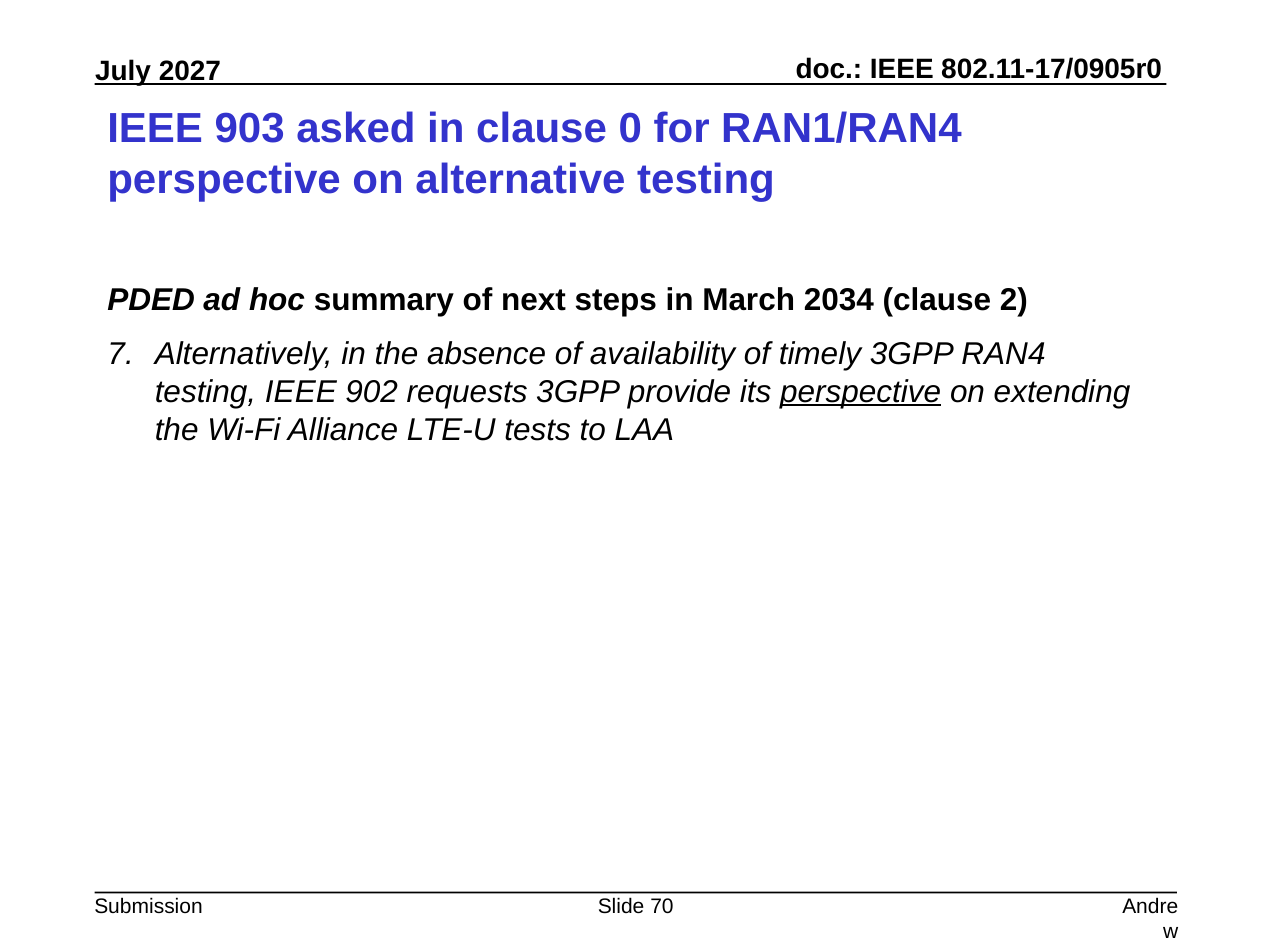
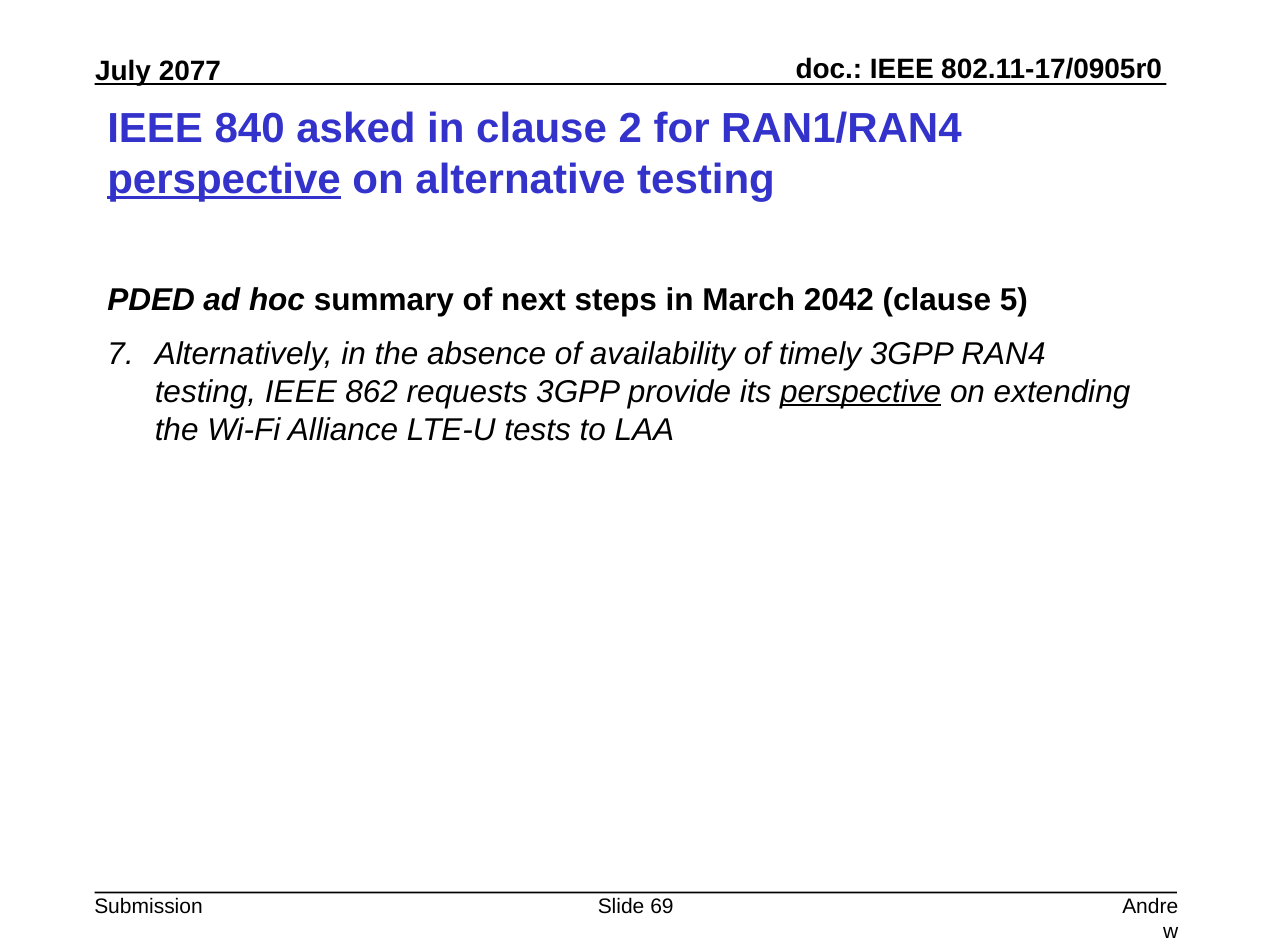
2027: 2027 -> 2077
903: 903 -> 840
0: 0 -> 2
perspective at (224, 180) underline: none -> present
2034: 2034 -> 2042
2: 2 -> 5
902: 902 -> 862
70: 70 -> 69
